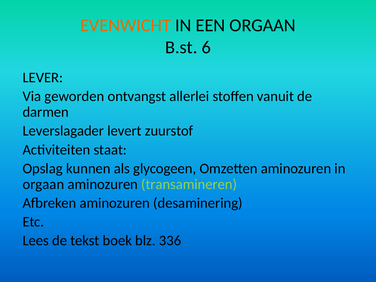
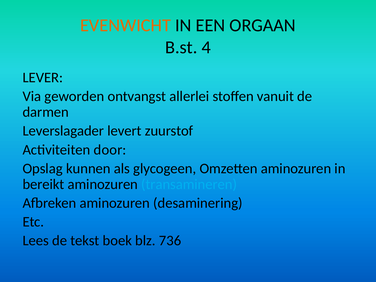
6: 6 -> 4
staat: staat -> door
orgaan at (43, 184): orgaan -> bereikt
transamineren colour: light green -> light blue
336: 336 -> 736
